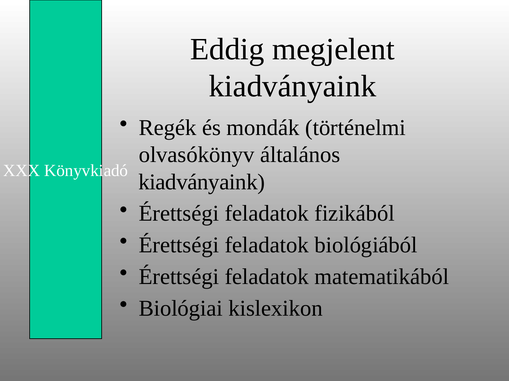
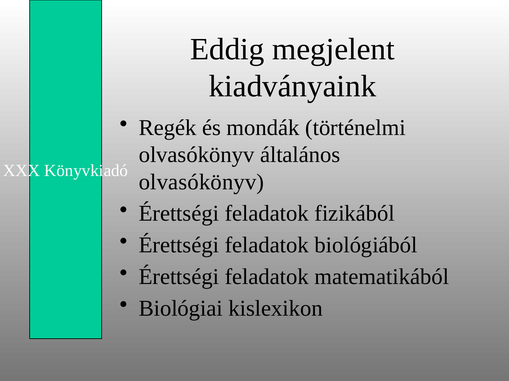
kiadványaink at (202, 182): kiadványaink -> olvasókönyv
